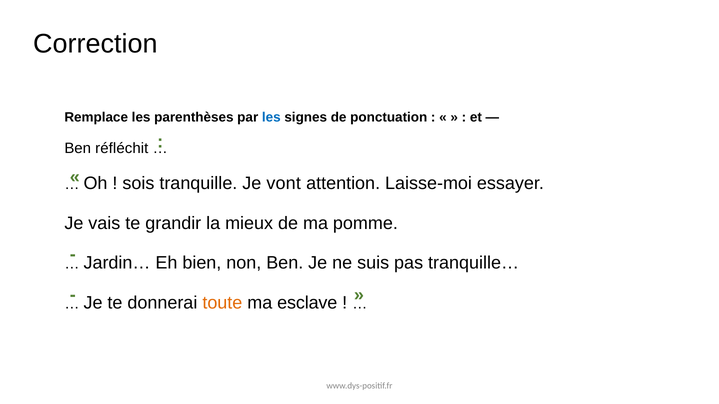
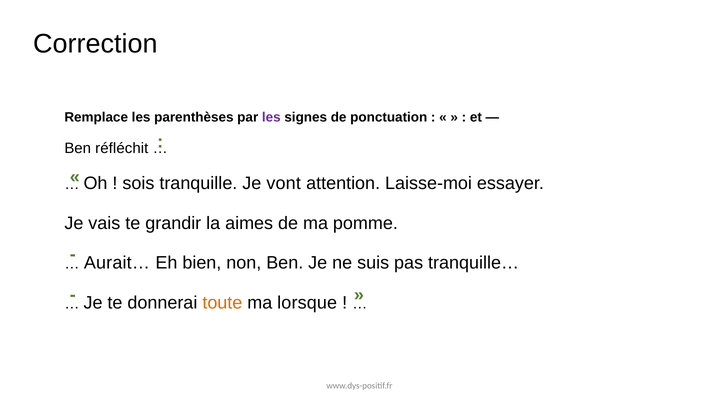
les at (271, 118) colour: blue -> purple
mieux: mieux -> aimes
Jardin…: Jardin… -> Aurait…
esclave: esclave -> lorsque
